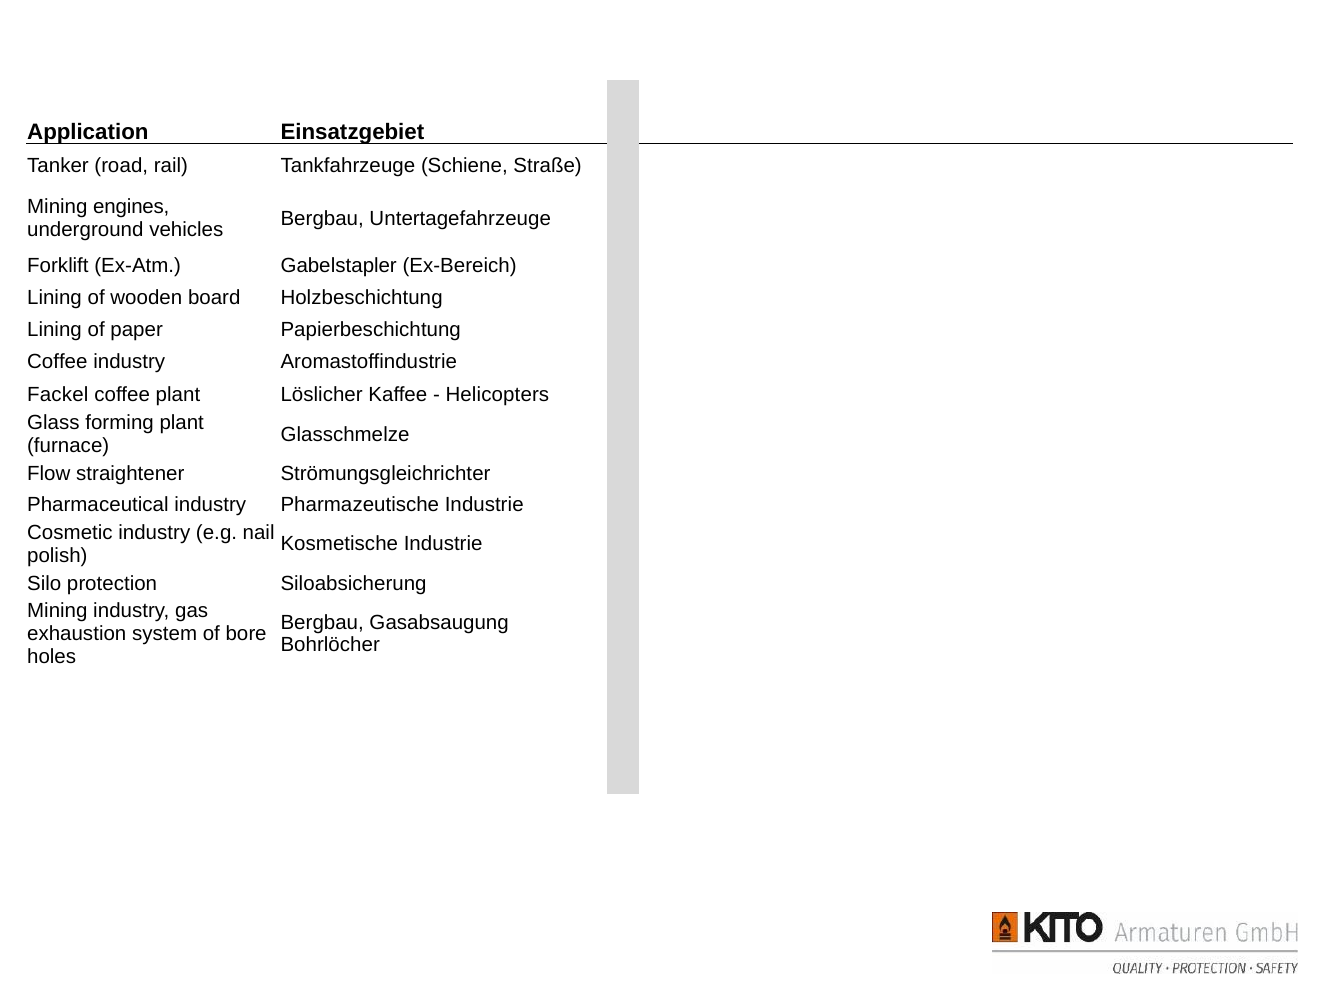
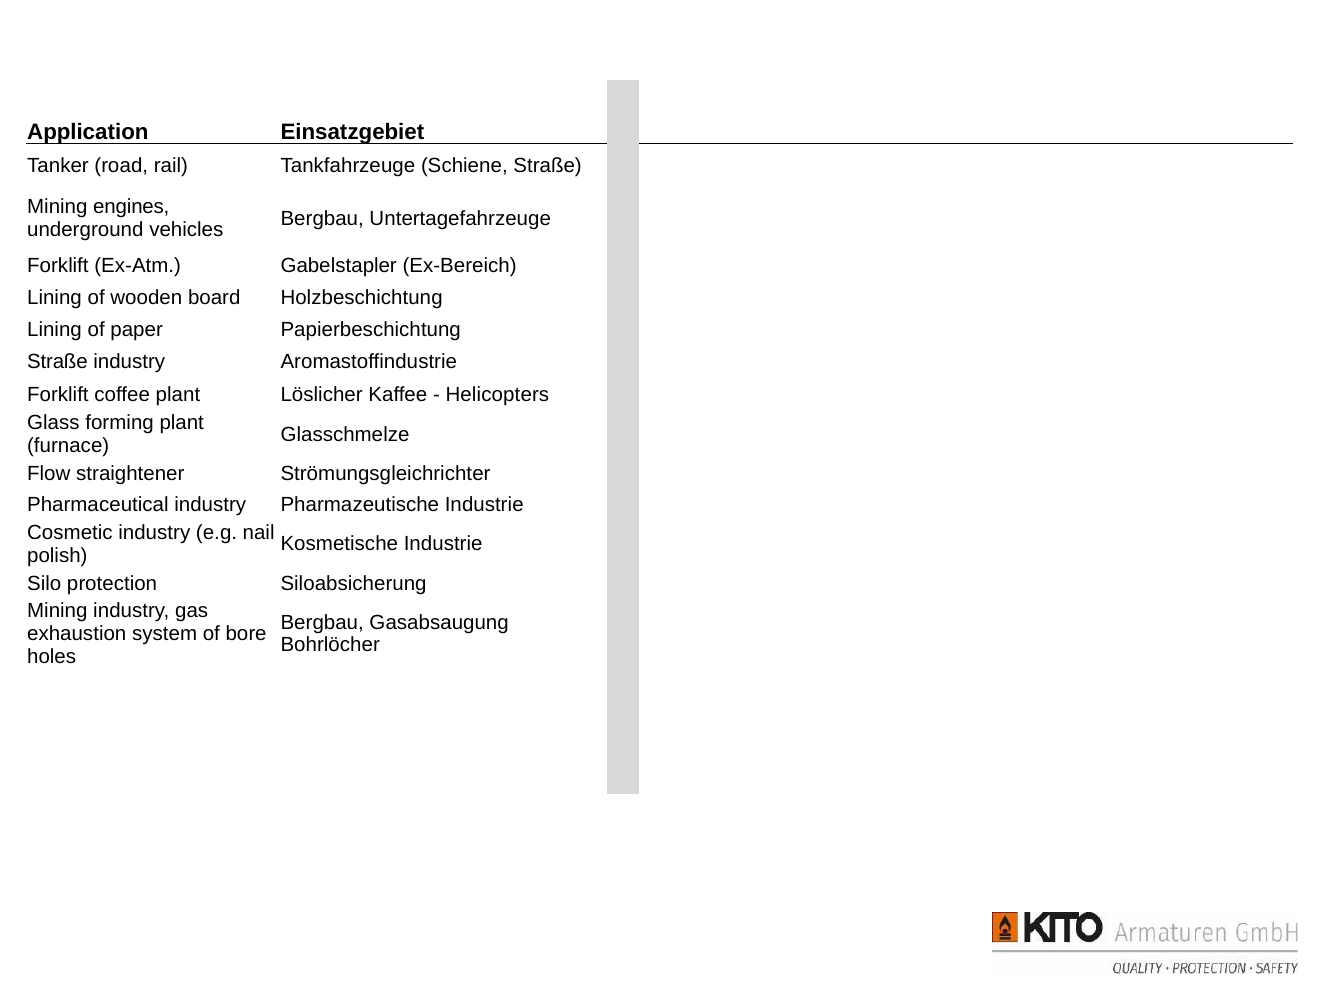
Coffee at (57, 362): Coffee -> Straße
Fackel at (58, 395): Fackel -> Forklift
